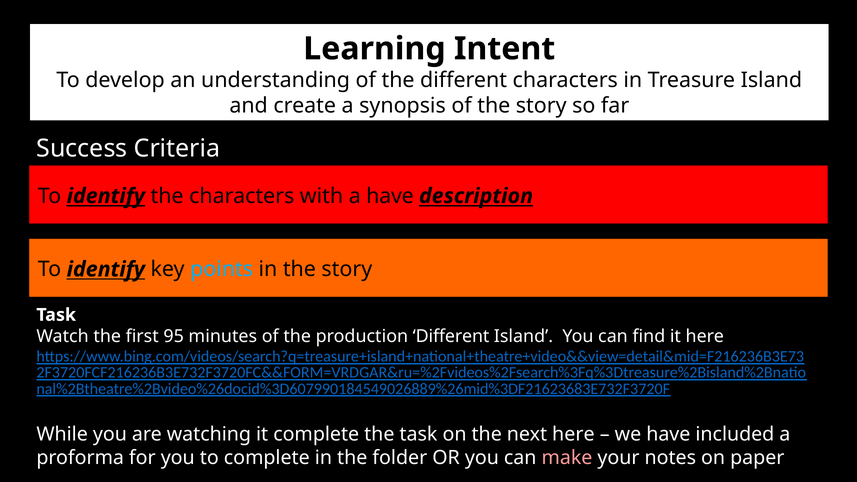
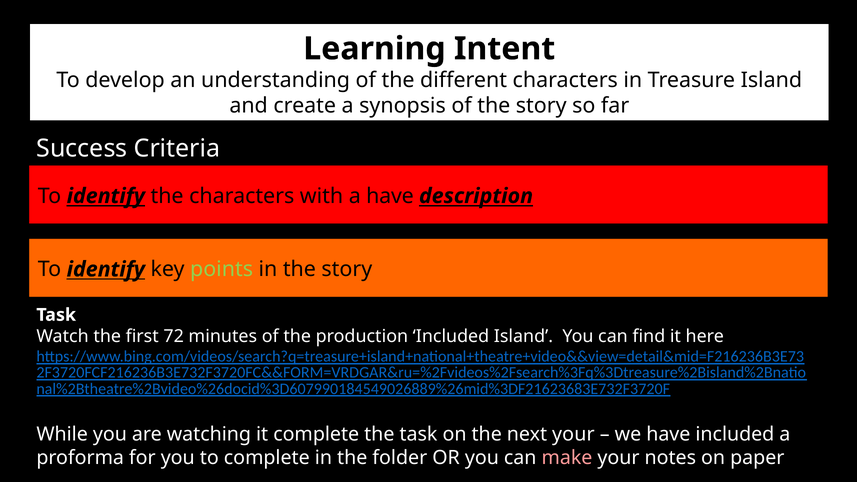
points colour: light blue -> light green
95: 95 -> 72
production Different: Different -> Included
next here: here -> your
